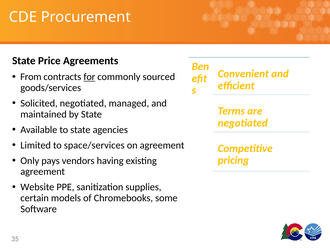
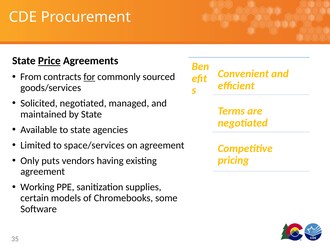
Price underline: none -> present
pays: pays -> puts
Website: Website -> Working
